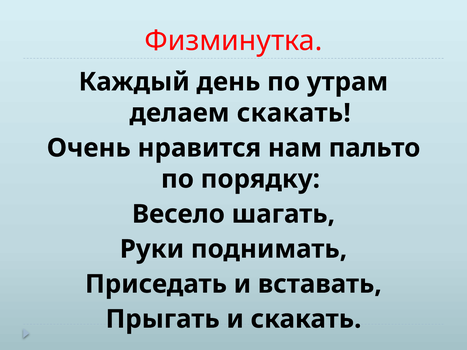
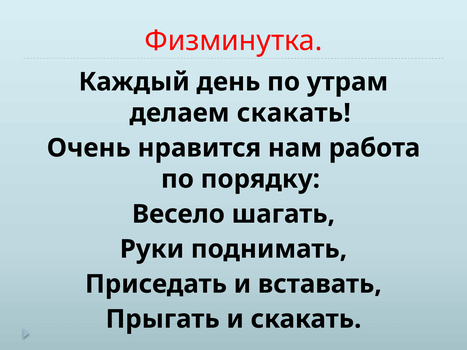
пальто: пальто -> работа
